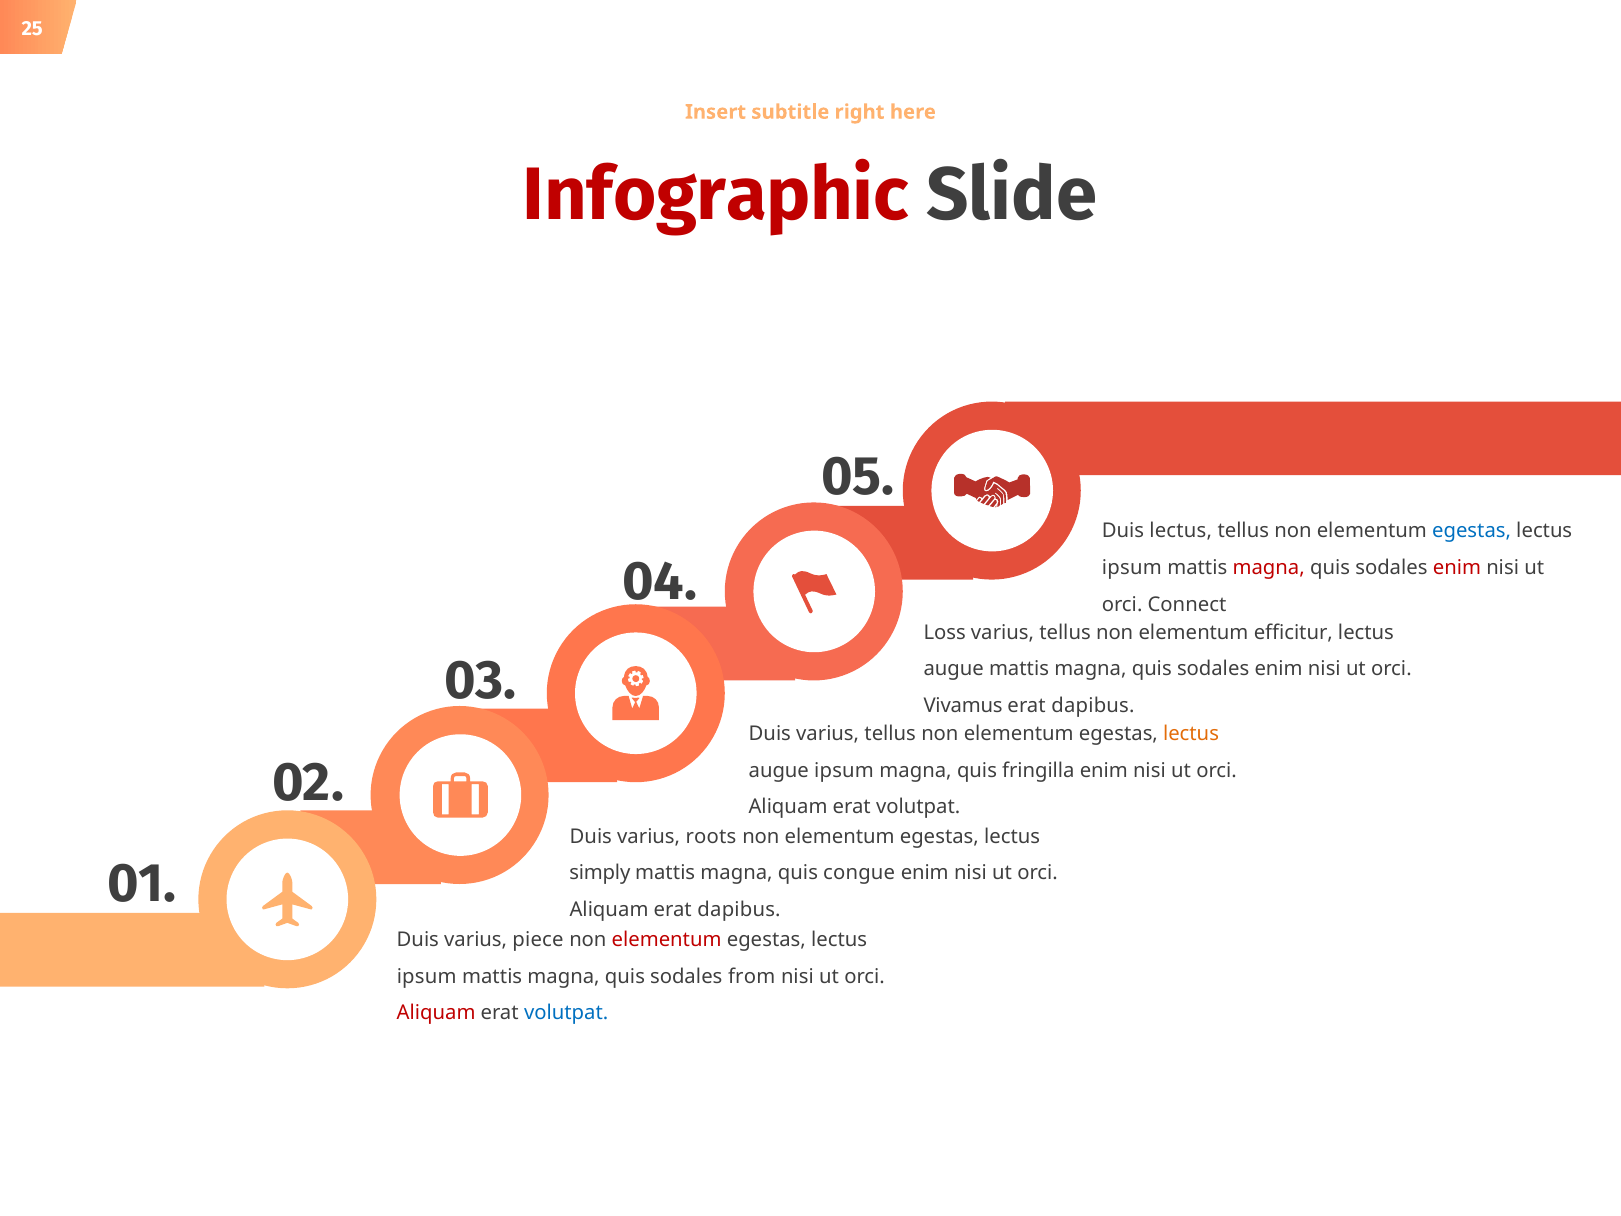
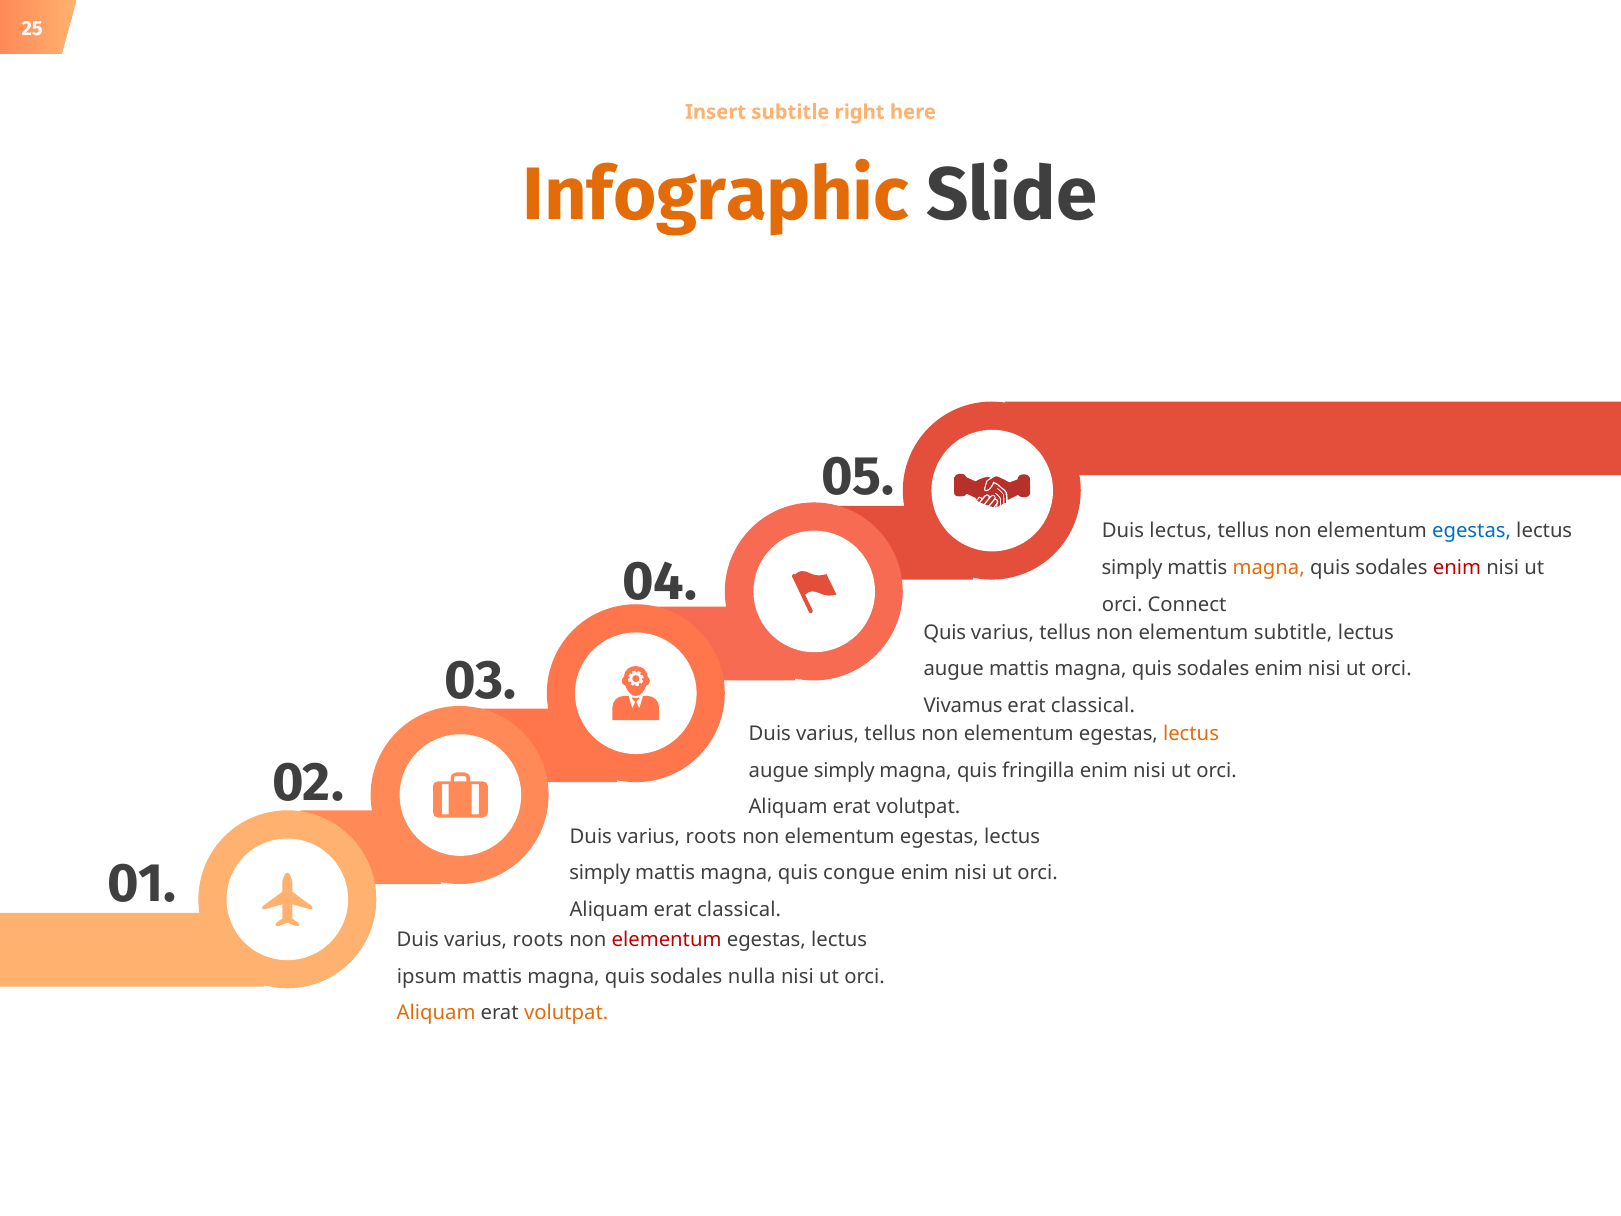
Infographic colour: red -> orange
ipsum at (1132, 568): ipsum -> simply
magna at (1269, 568) colour: red -> orange
Loss at (945, 633): Loss -> Quis
elementum efficitur: efficitur -> subtitle
dapibus at (1093, 706): dapibus -> classical
augue ipsum: ipsum -> simply
Aliquam erat dapibus: dapibus -> classical
piece at (538, 940): piece -> roots
from: from -> nulla
Aliquam at (436, 1013) colour: red -> orange
volutpat at (566, 1013) colour: blue -> orange
